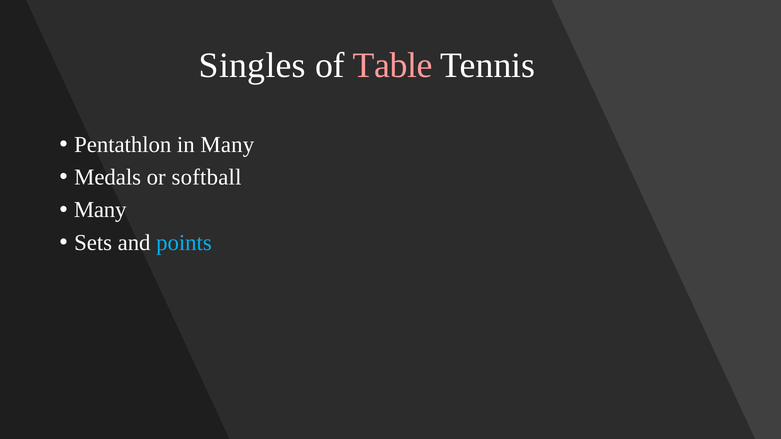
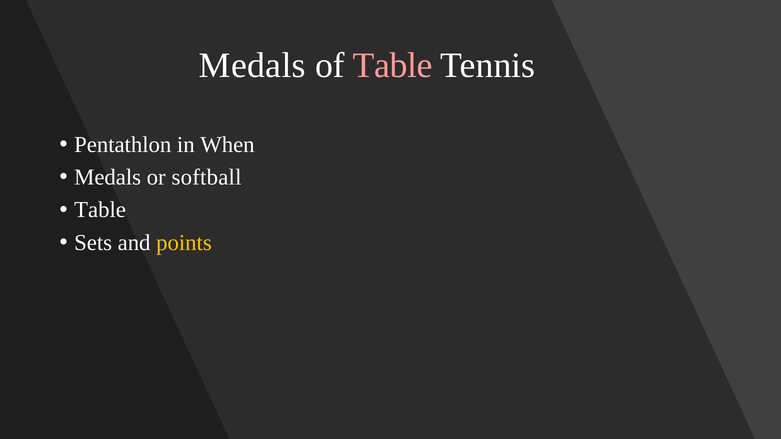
Singles at (252, 66): Singles -> Medals
in Many: Many -> When
Many at (100, 210): Many -> Table
points colour: light blue -> yellow
